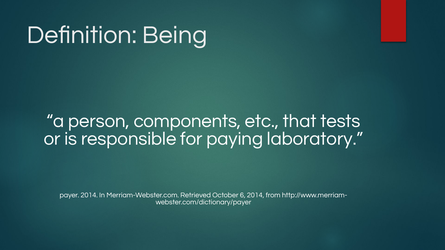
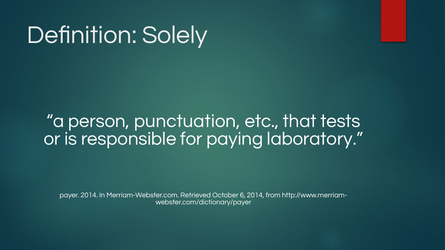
Being: Being -> Solely
components: components -> punctuation
